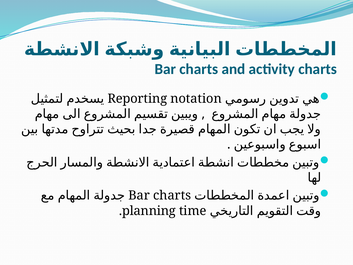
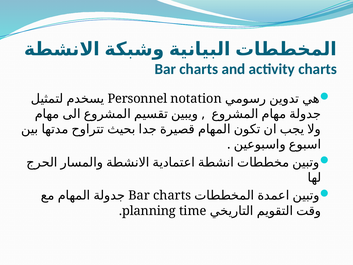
Reporting: Reporting -> Personnel
